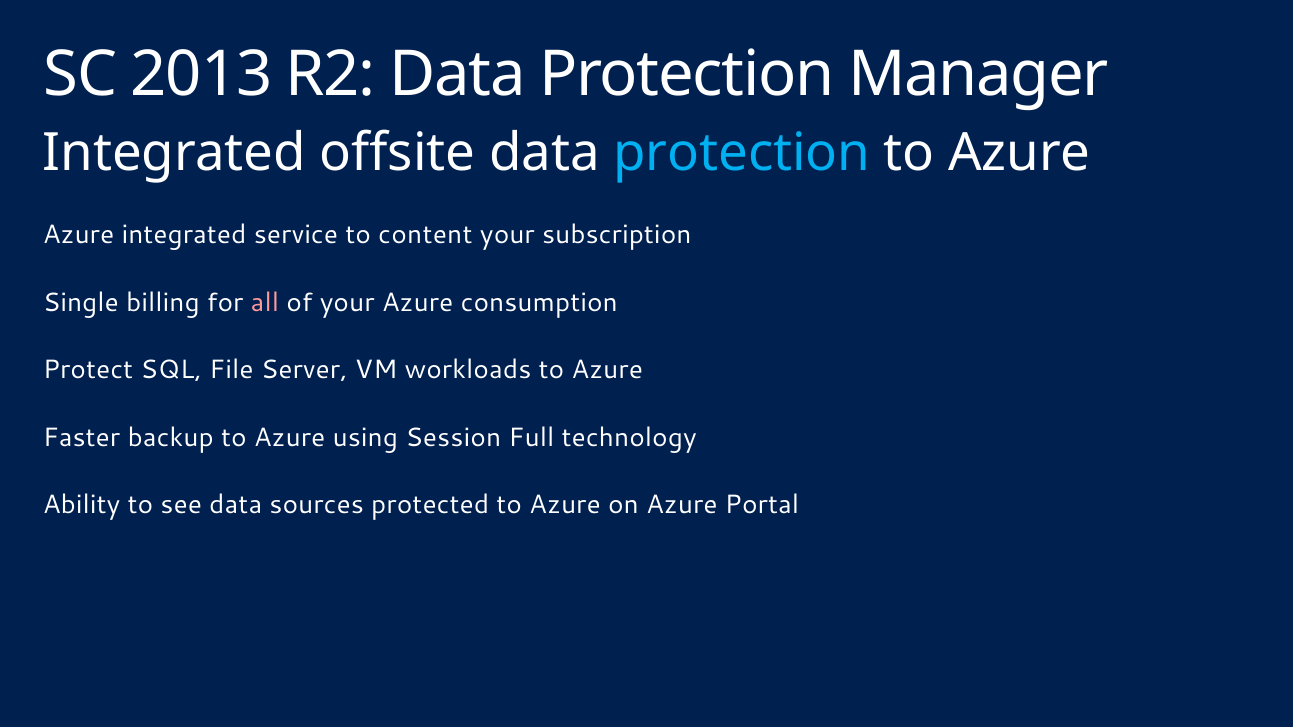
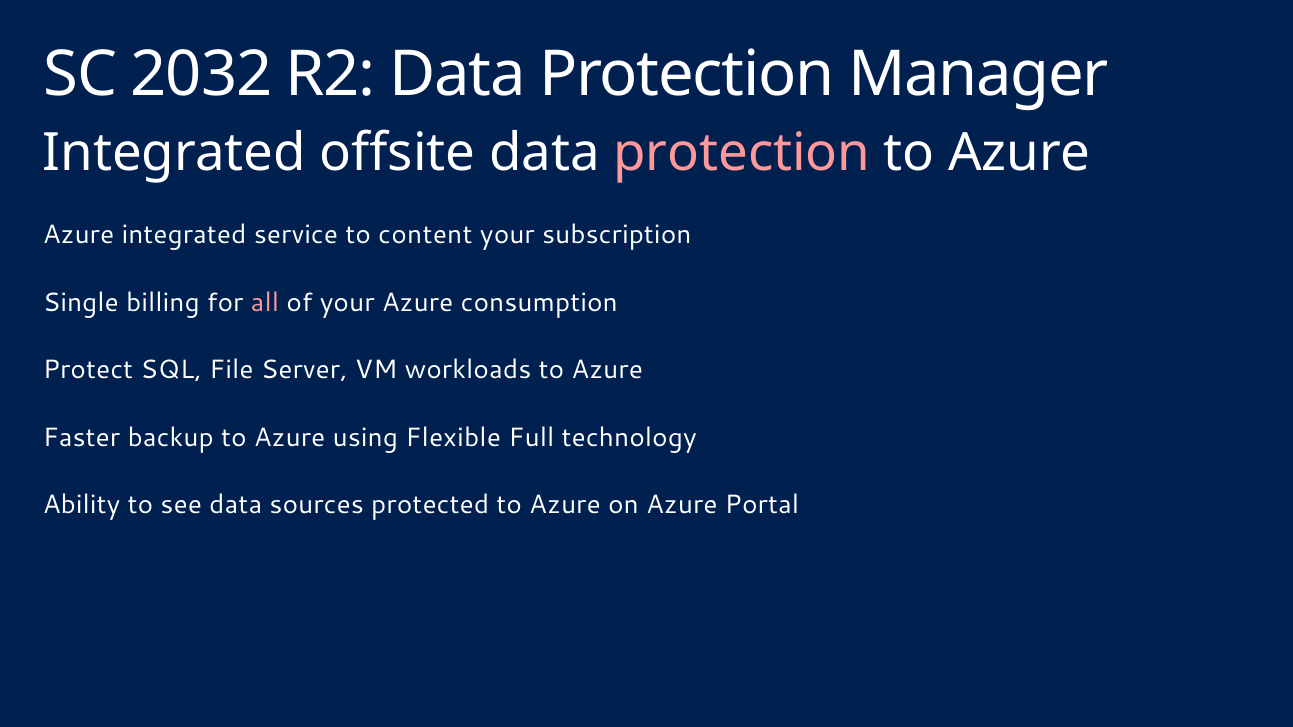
2013: 2013 -> 2032
protection at (742, 153) colour: light blue -> pink
Session: Session -> Flexible
